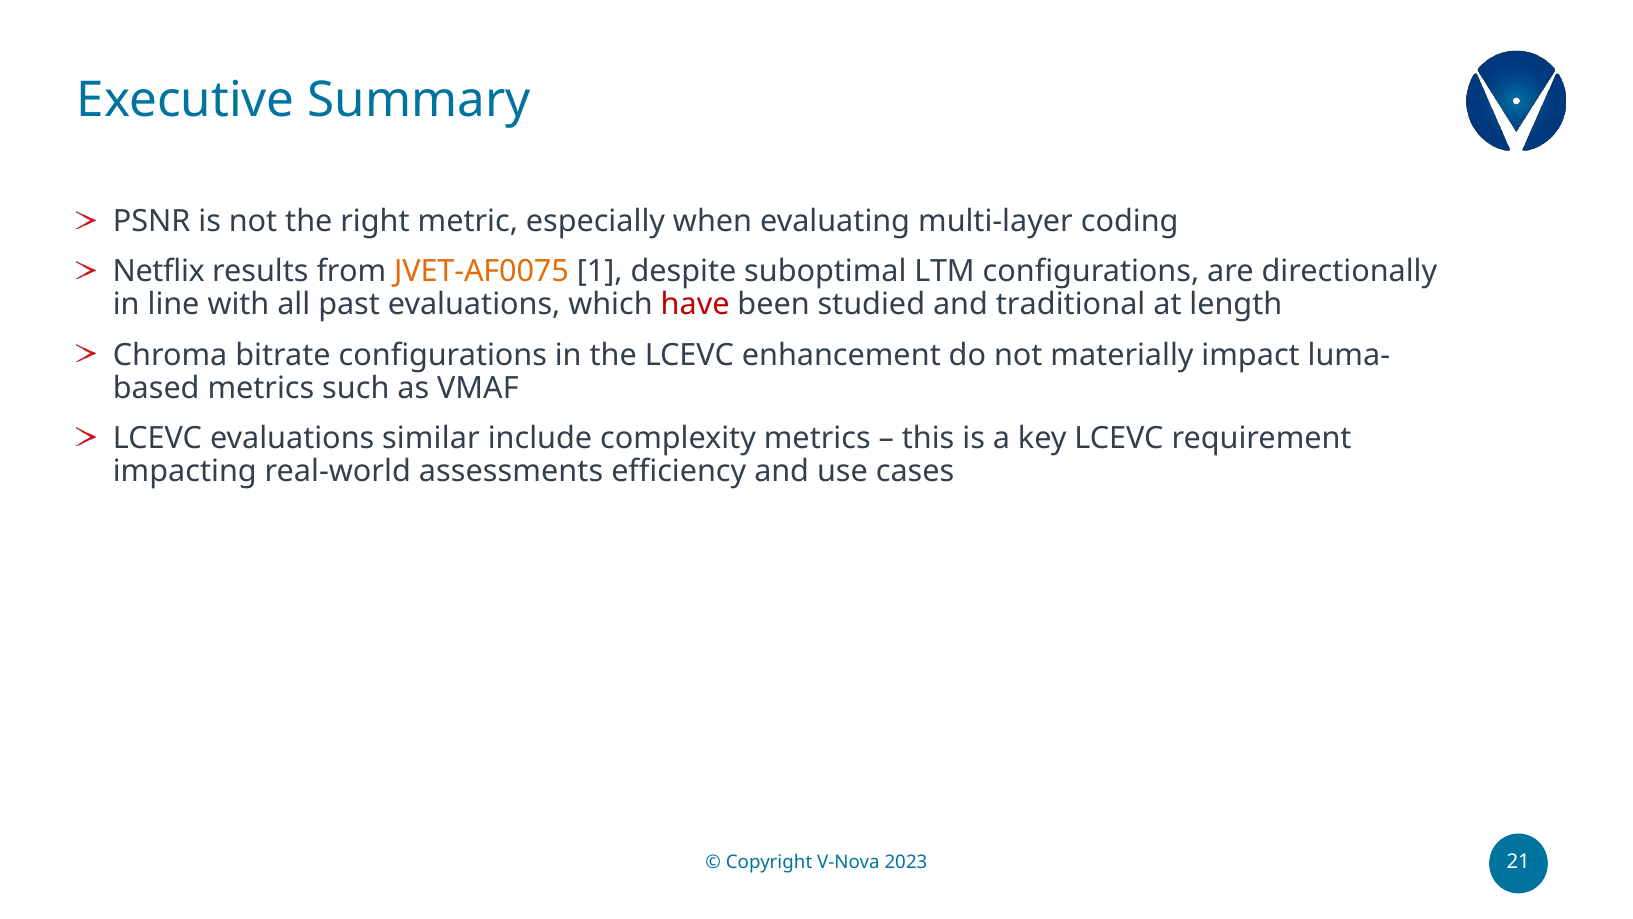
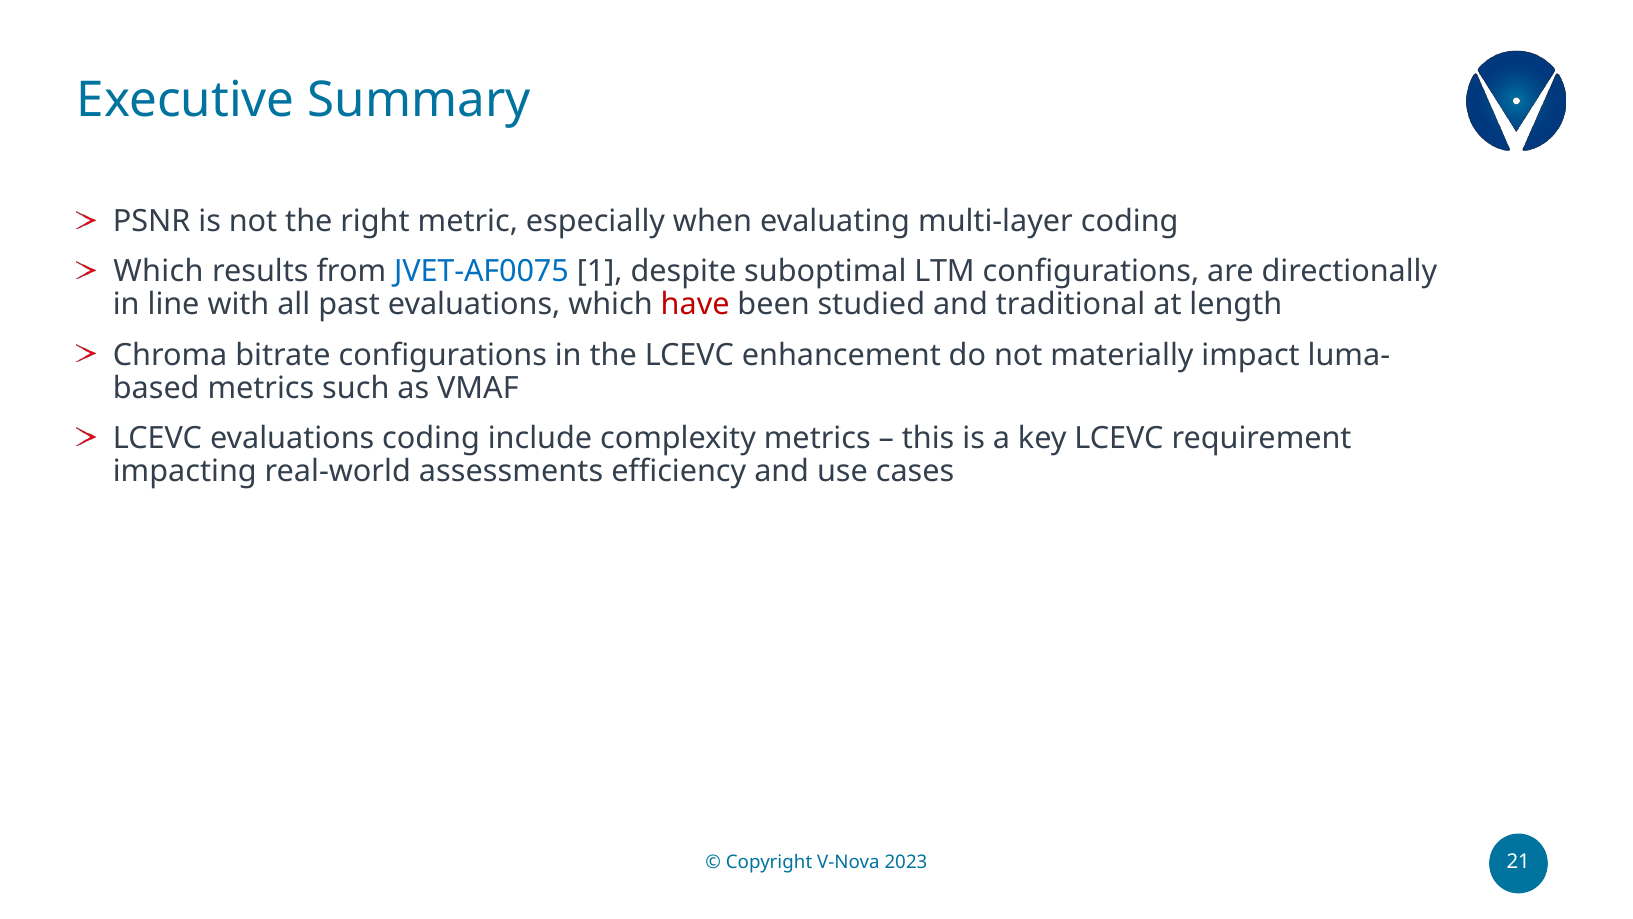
Netflix at (159, 272): Netflix -> Which
JVET-AF0075 colour: orange -> blue
evaluations similar: similar -> coding
